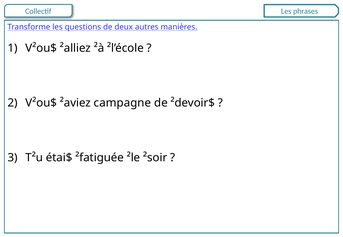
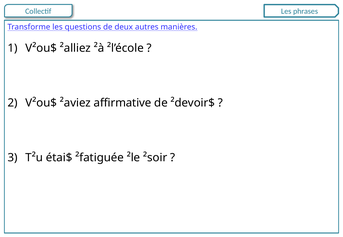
campagne: campagne -> affirmative
